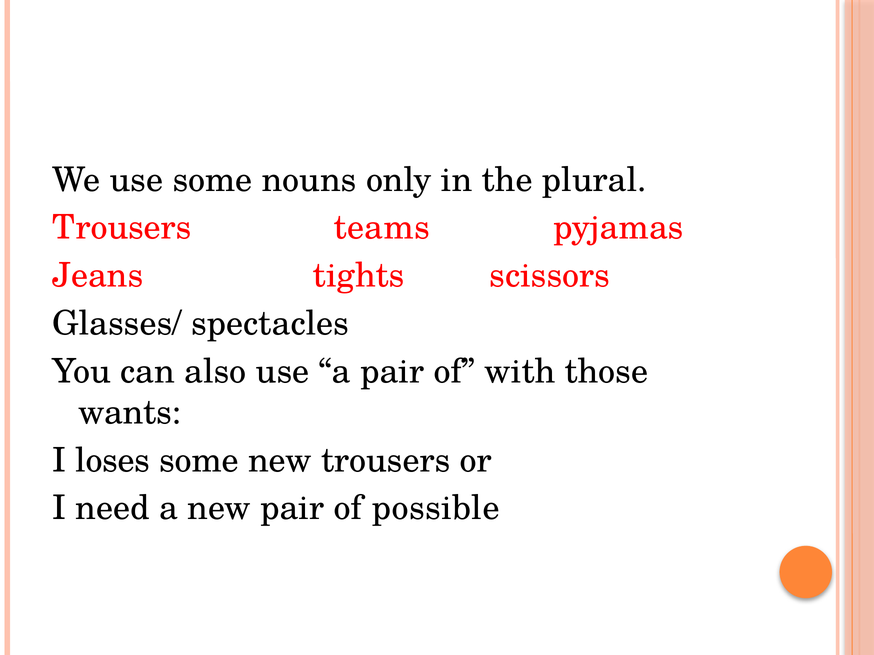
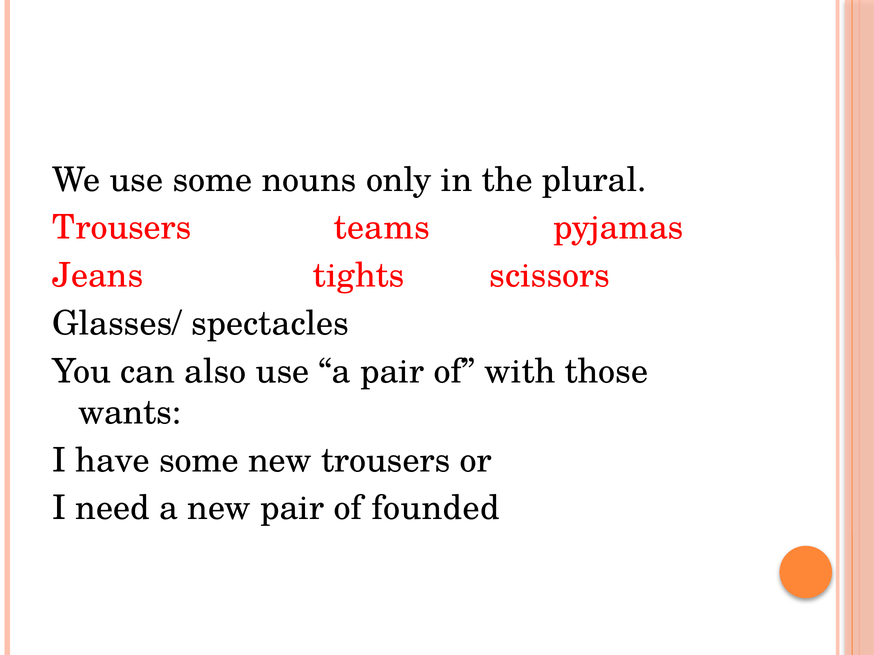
loses: loses -> have
possible: possible -> founded
